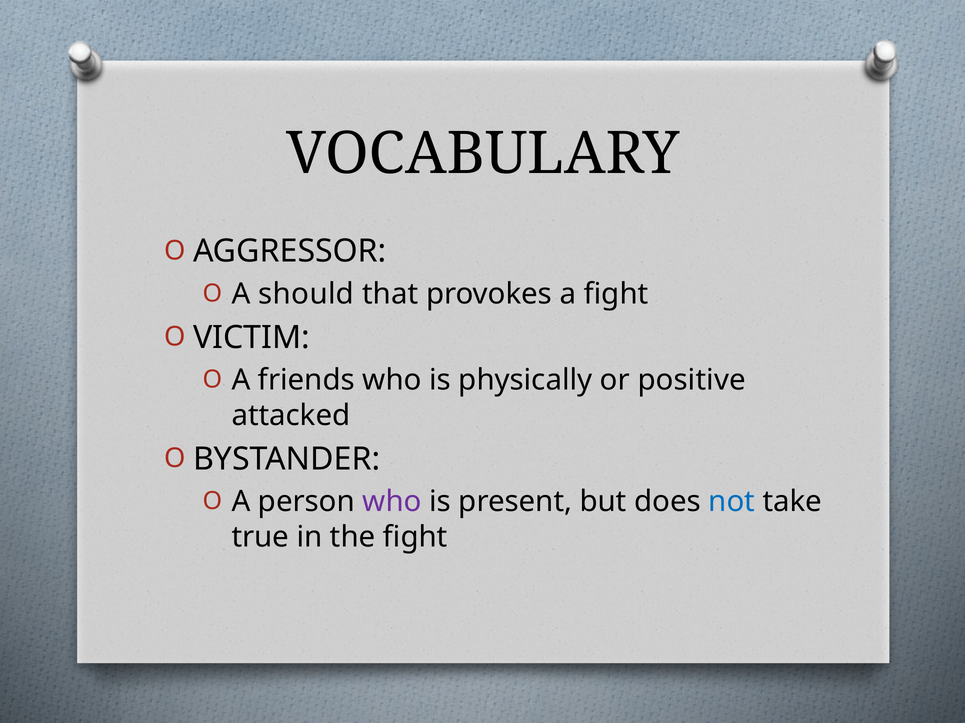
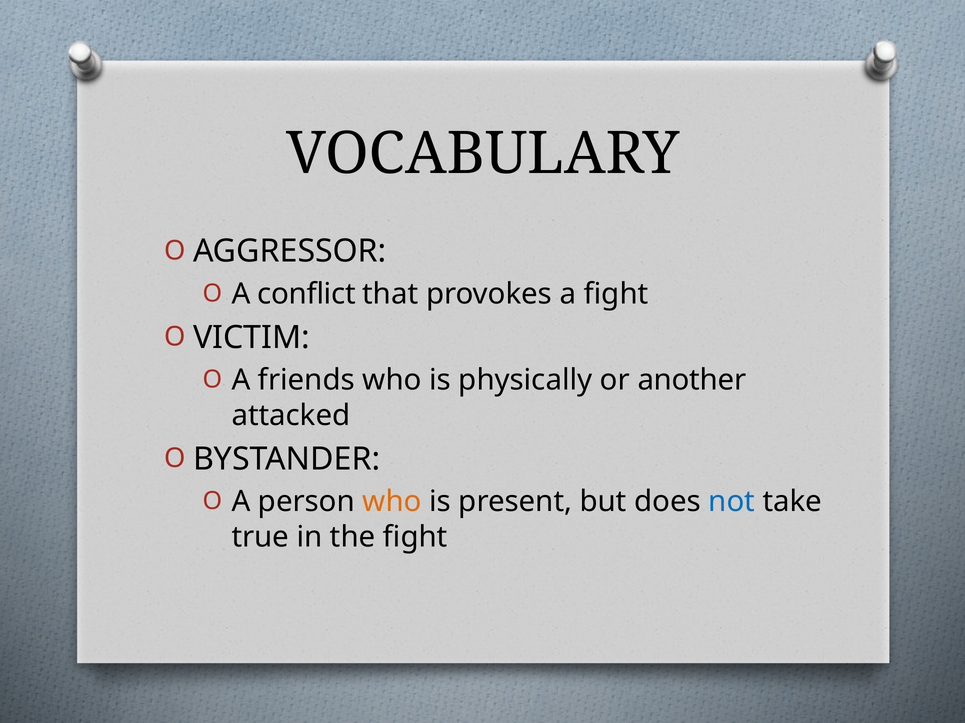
should: should -> conflict
positive: positive -> another
who at (392, 502) colour: purple -> orange
